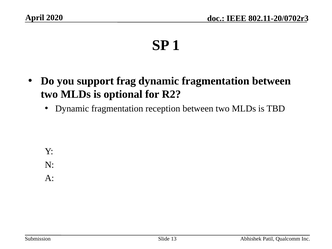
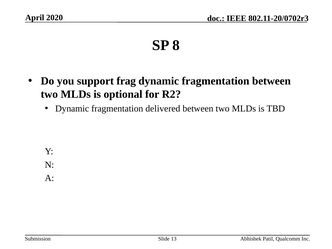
1: 1 -> 8
reception: reception -> delivered
